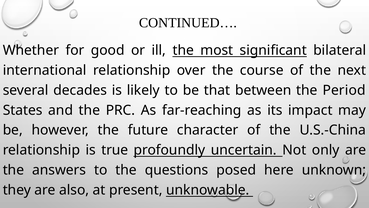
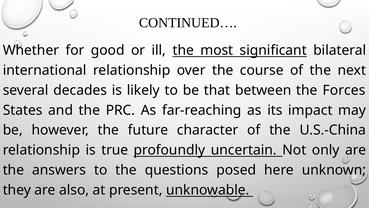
Period: Period -> Forces
